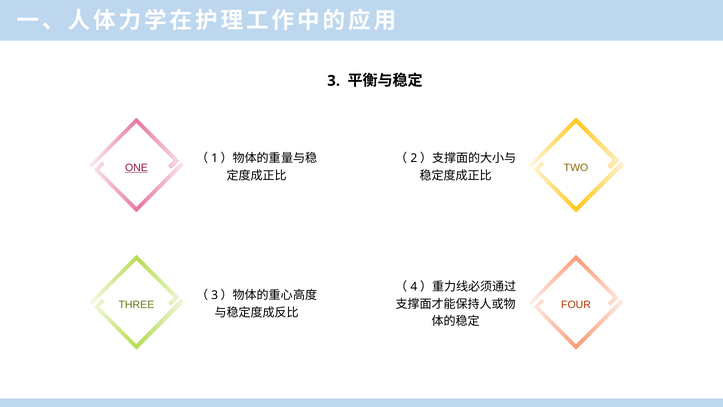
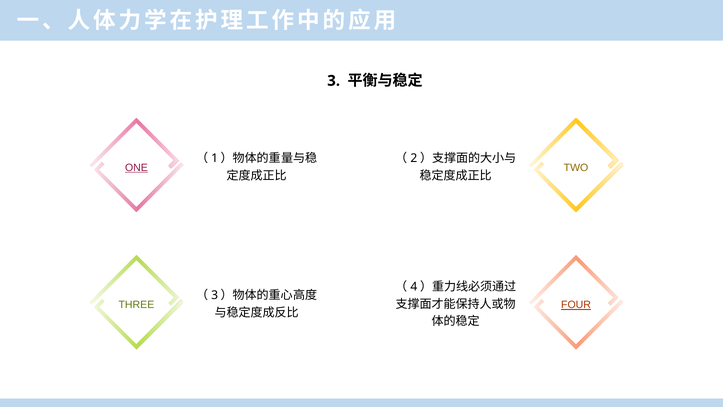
FOUR underline: none -> present
